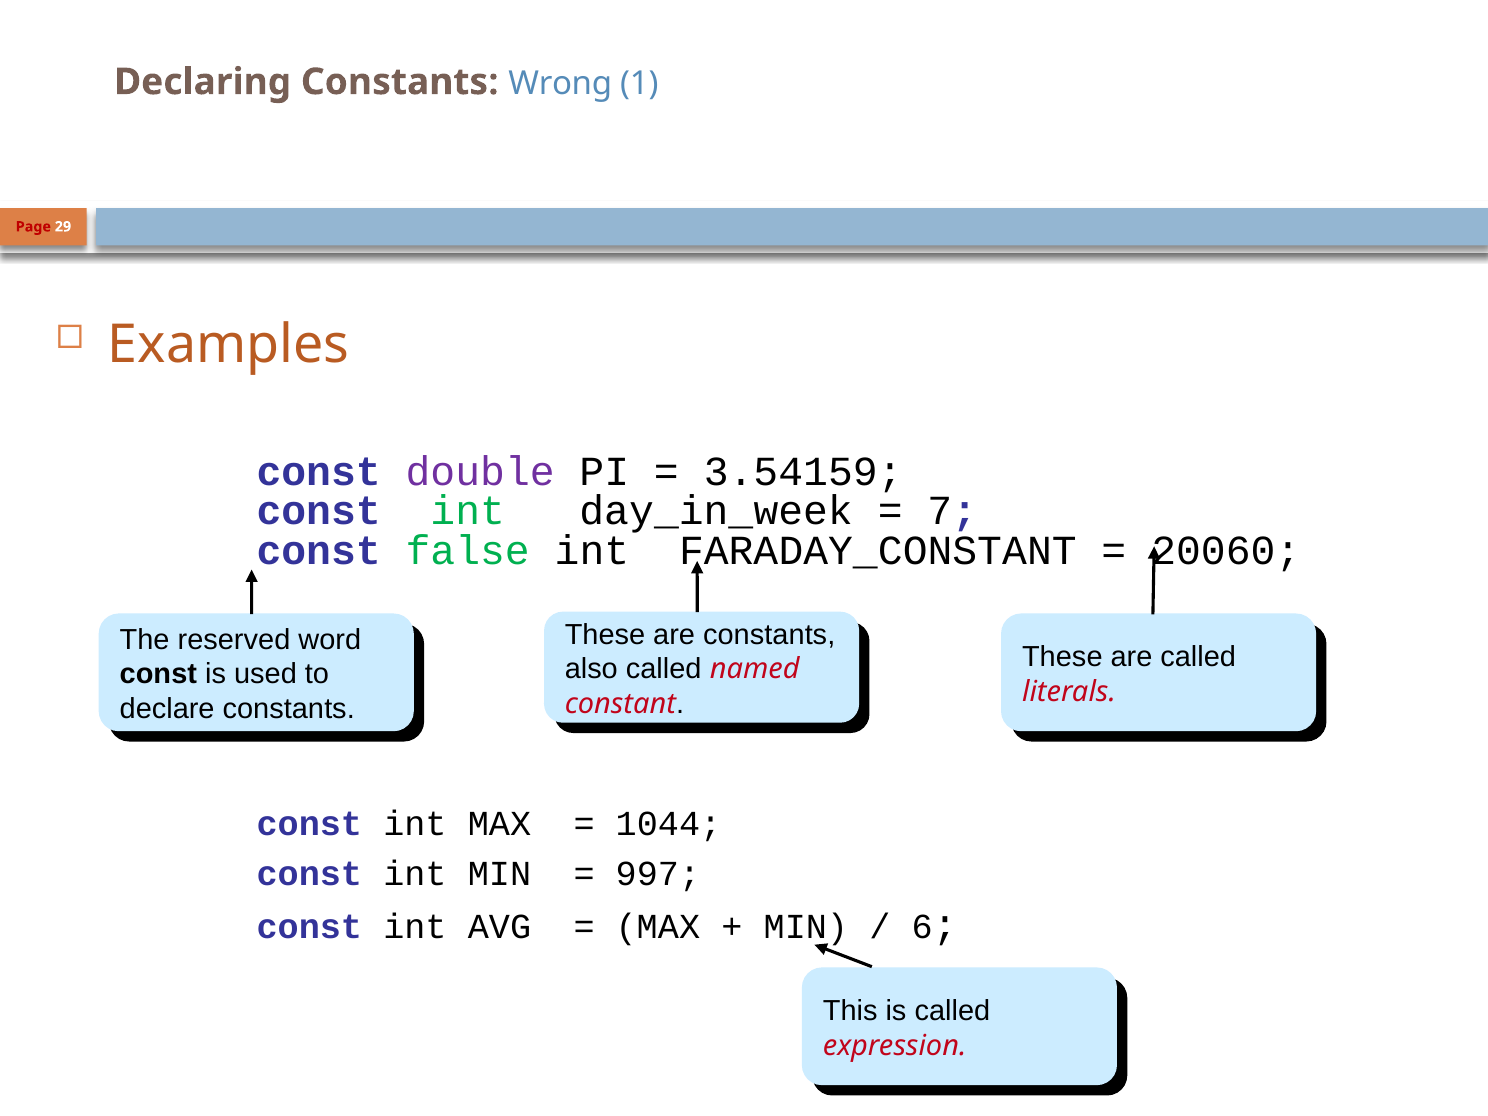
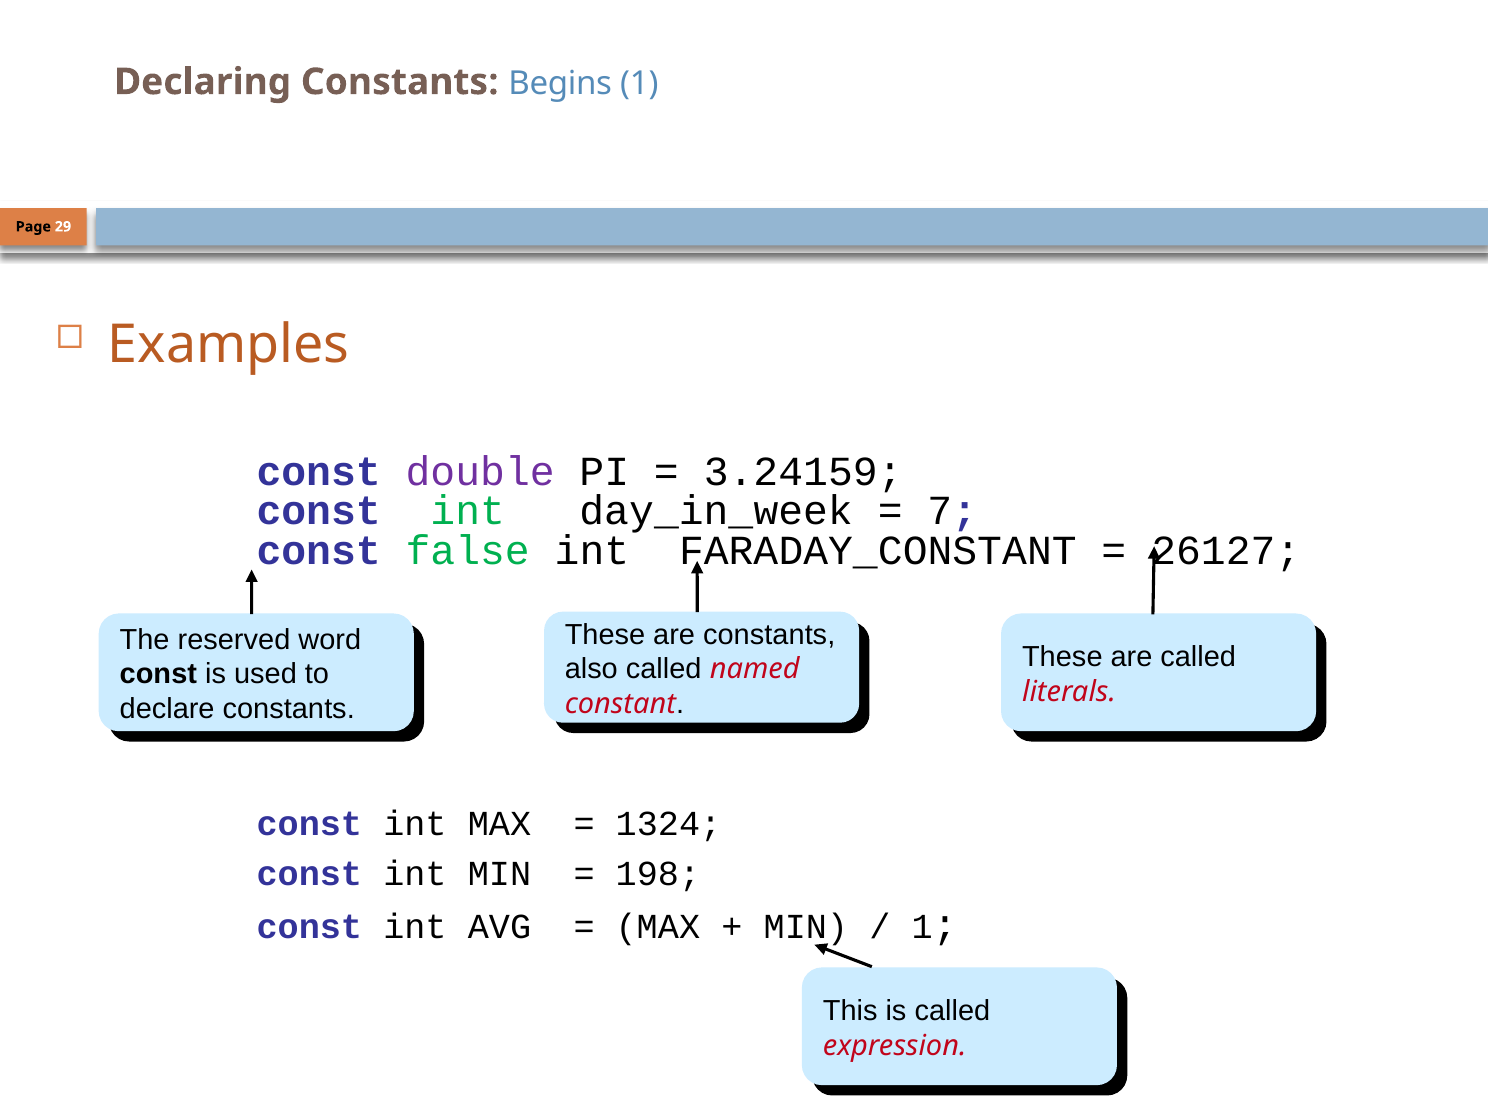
Wrong: Wrong -> Begins
Page colour: red -> black
3.54159: 3.54159 -> 3.24159
20060: 20060 -> 26127
1044: 1044 -> 1324
997: 997 -> 198
6 at (922, 926): 6 -> 1
